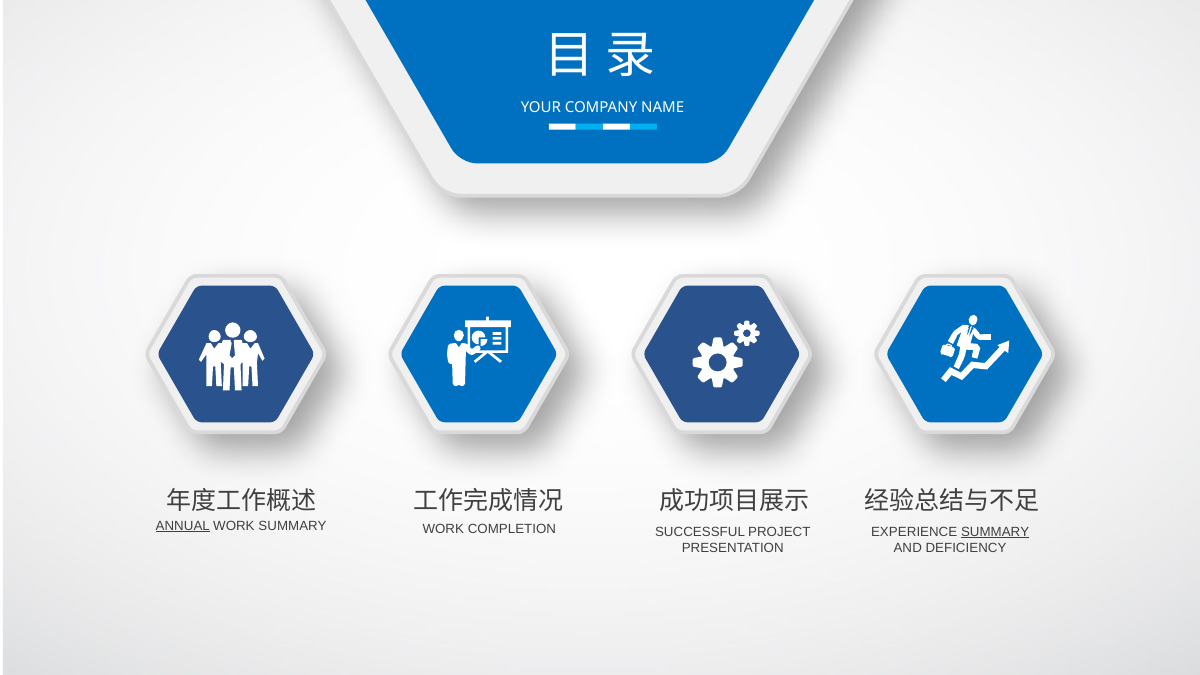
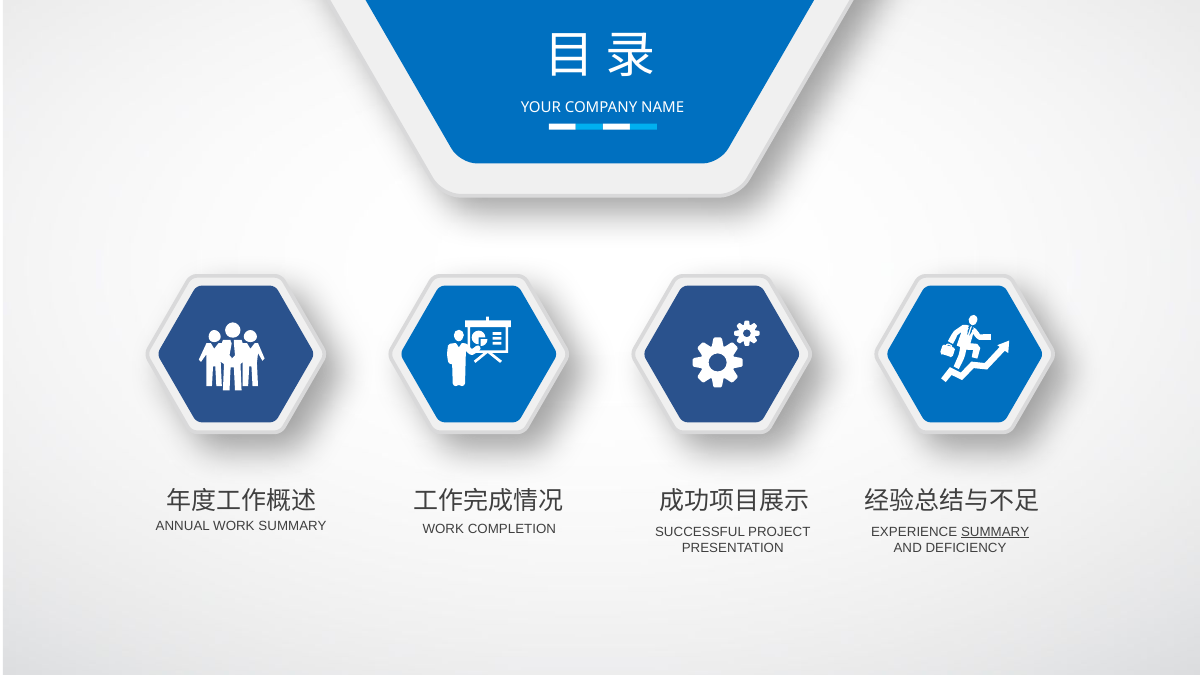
ANNUAL underline: present -> none
